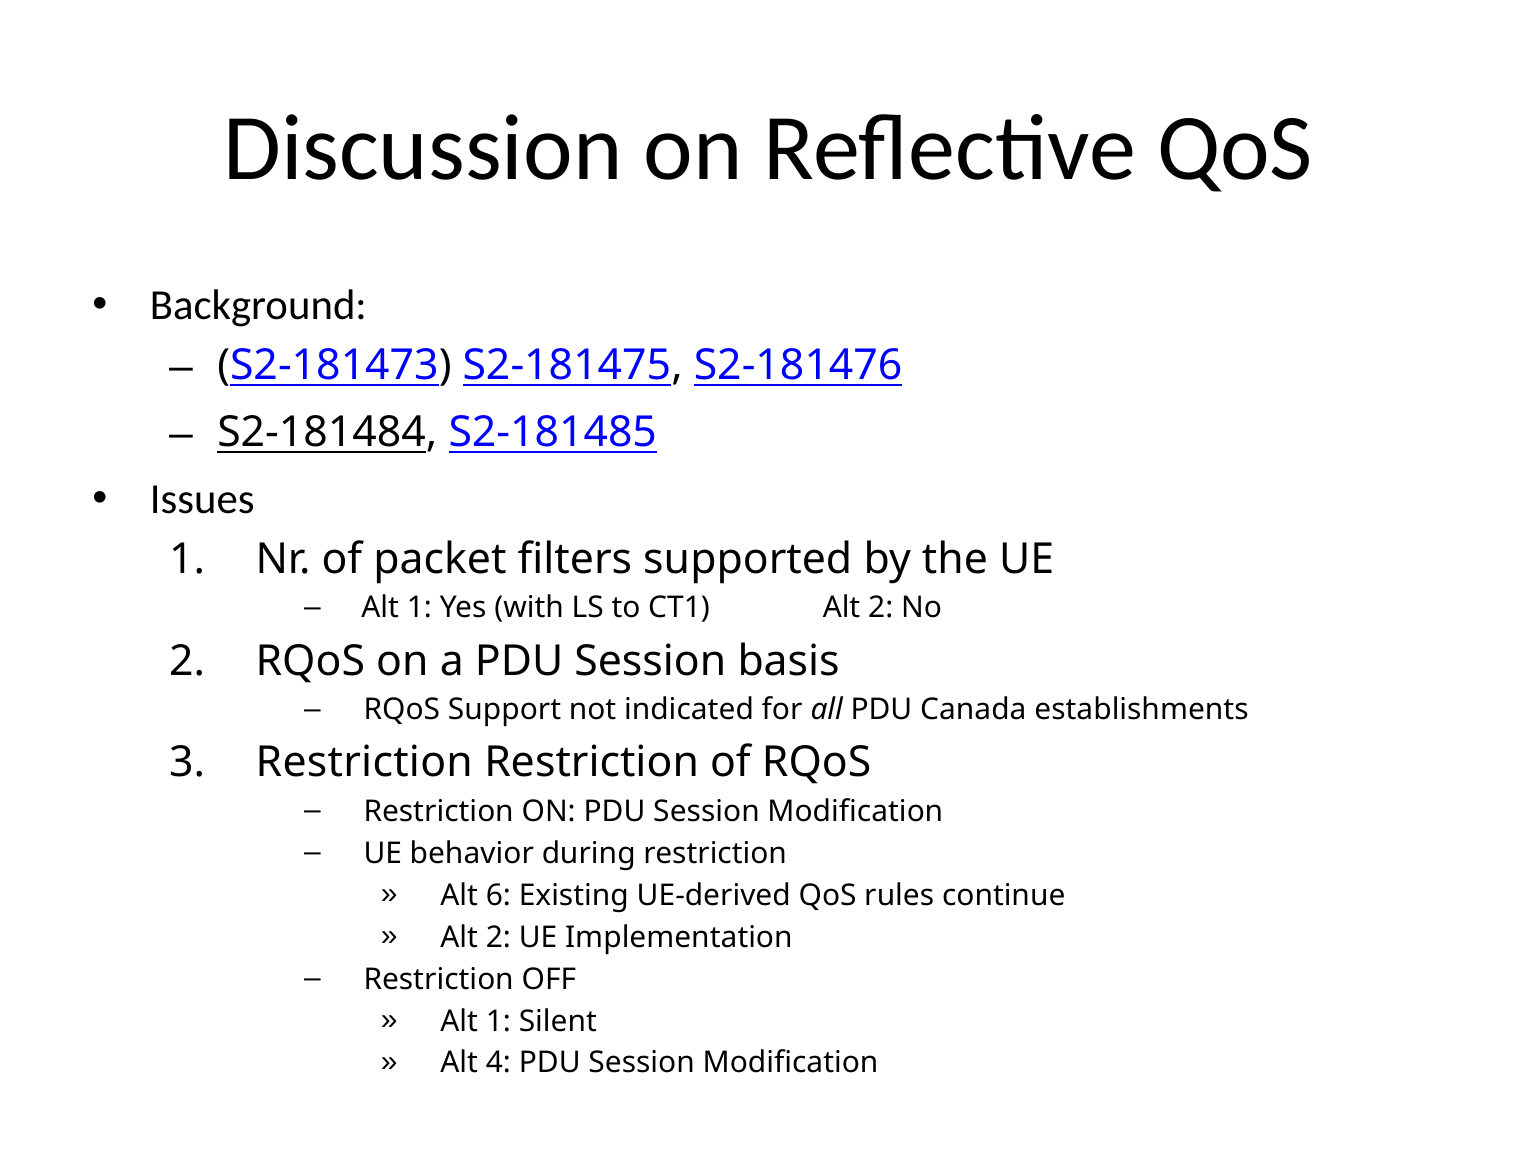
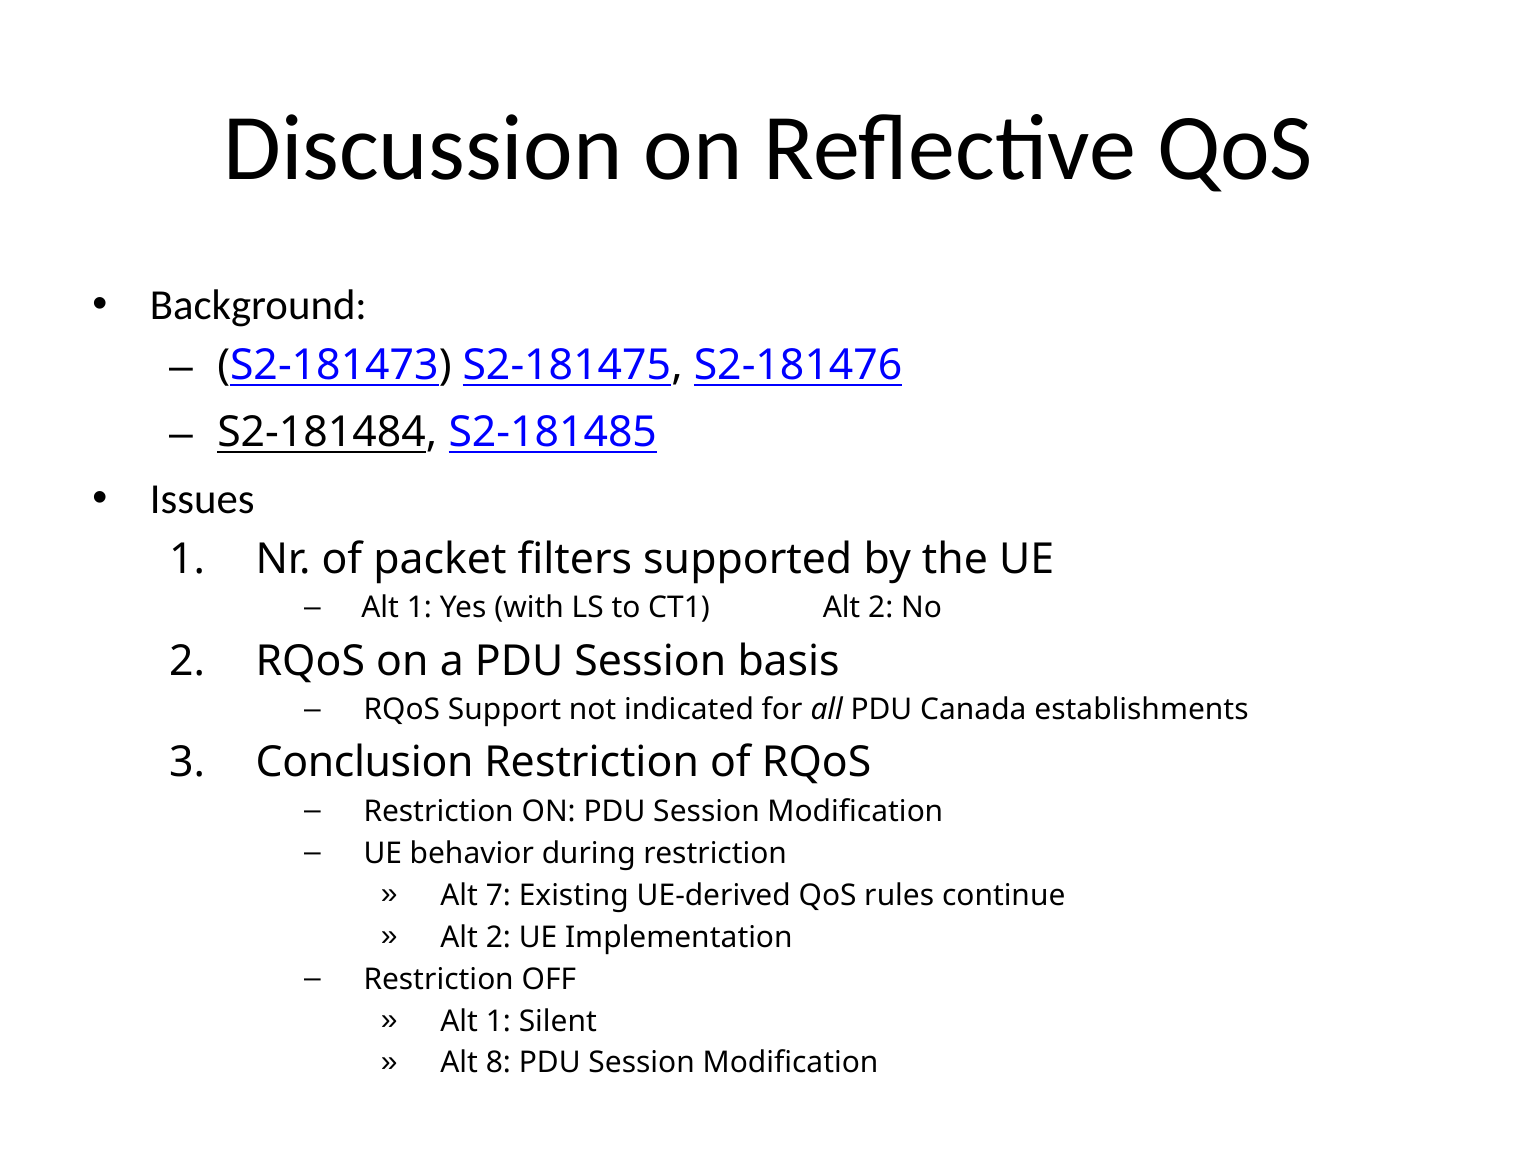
Restriction at (364, 763): Restriction -> Conclusion
6: 6 -> 7
4: 4 -> 8
